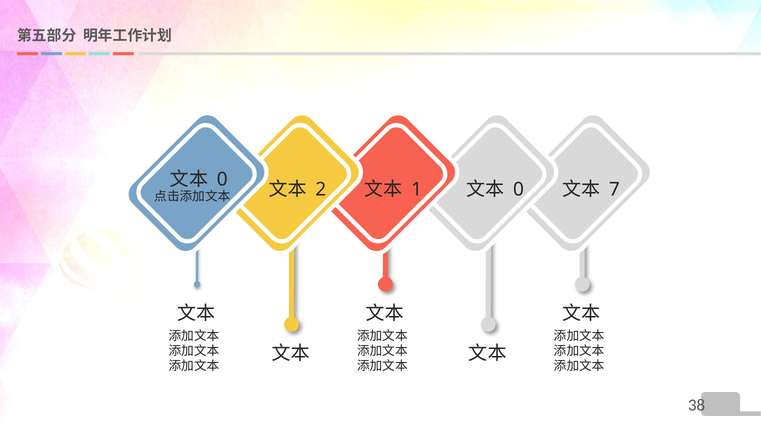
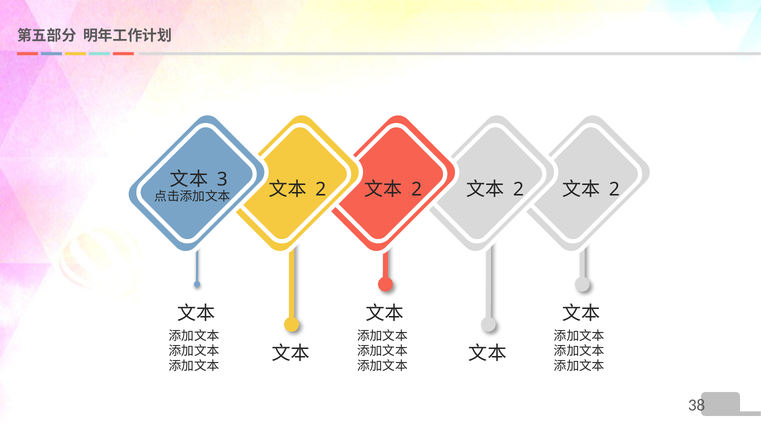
0 at (222, 180): 0 -> 3
1 at (417, 189): 1 -> 2
0 at (518, 189): 0 -> 2
7 at (614, 189): 7 -> 2
